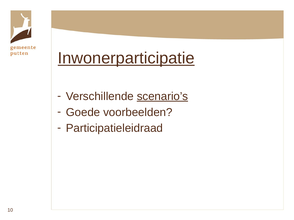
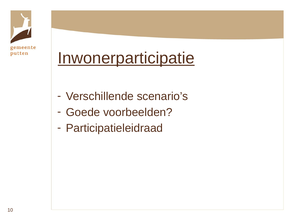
scenario’s underline: present -> none
